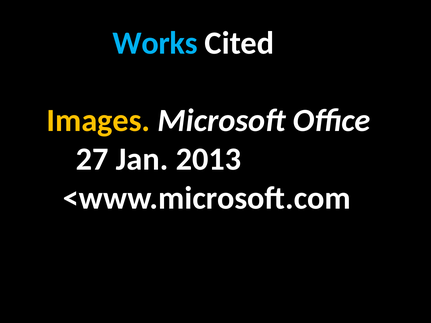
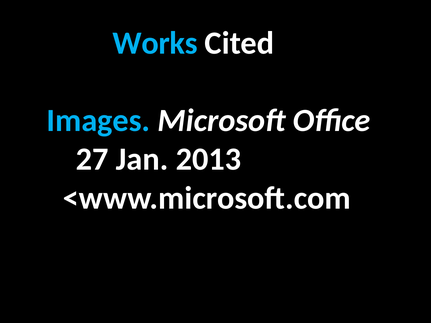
Images colour: yellow -> light blue
